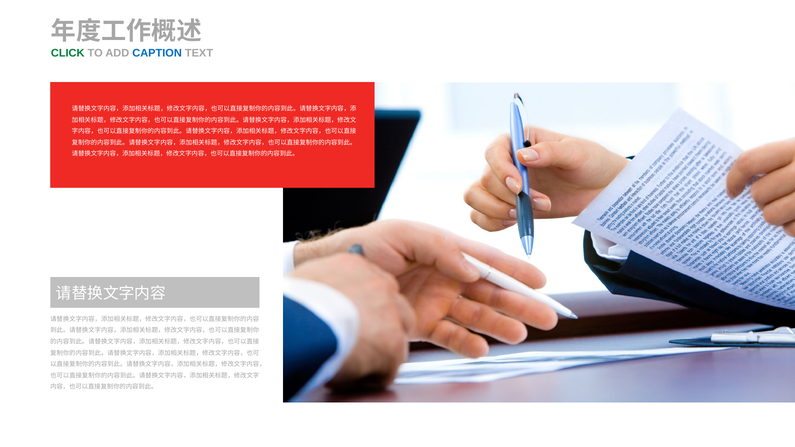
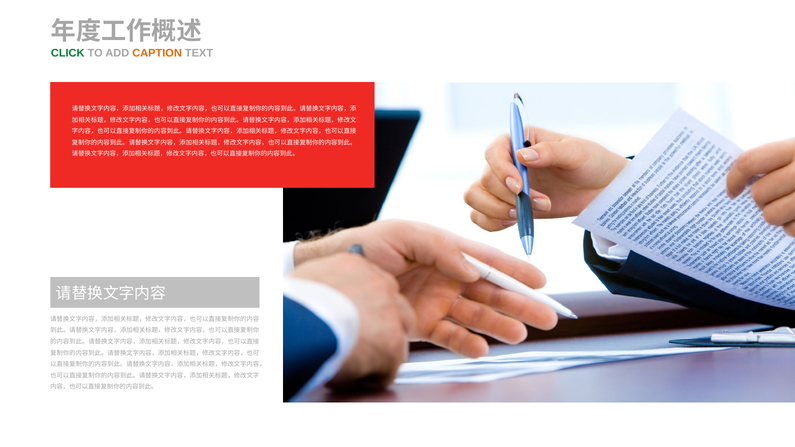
CAPTION colour: blue -> orange
